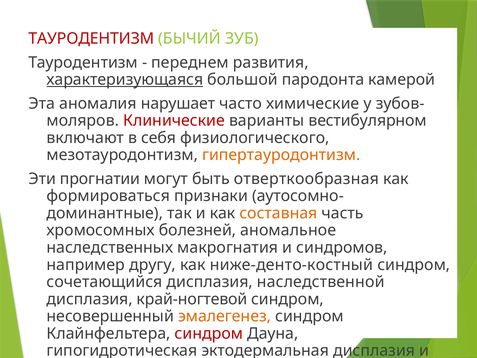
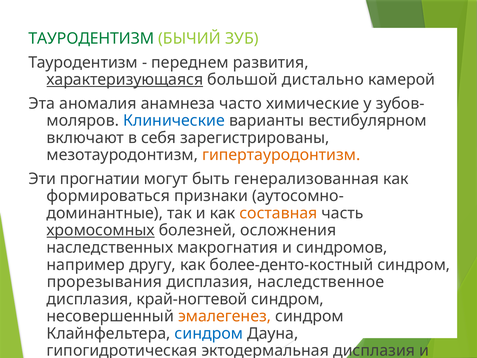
ТАУРОДЕНТИЗМ at (91, 39) colour: red -> green
пародонта: пародонта -> дистально
нарушает: нарушает -> анамнеза
Клинические colour: red -> blue
физиологического: физиологического -> зарегистрированы
отверткообразная: отверткообразная -> генерализованная
хромосомных underline: none -> present
аномальное: аномальное -> осложнения
ниже-денто-костный: ниже-денто-костный -> более-денто-костный
сочетающийся: сочетающийся -> прорезывания
наследственной: наследственной -> наследственное
синдром at (209, 333) colour: red -> blue
